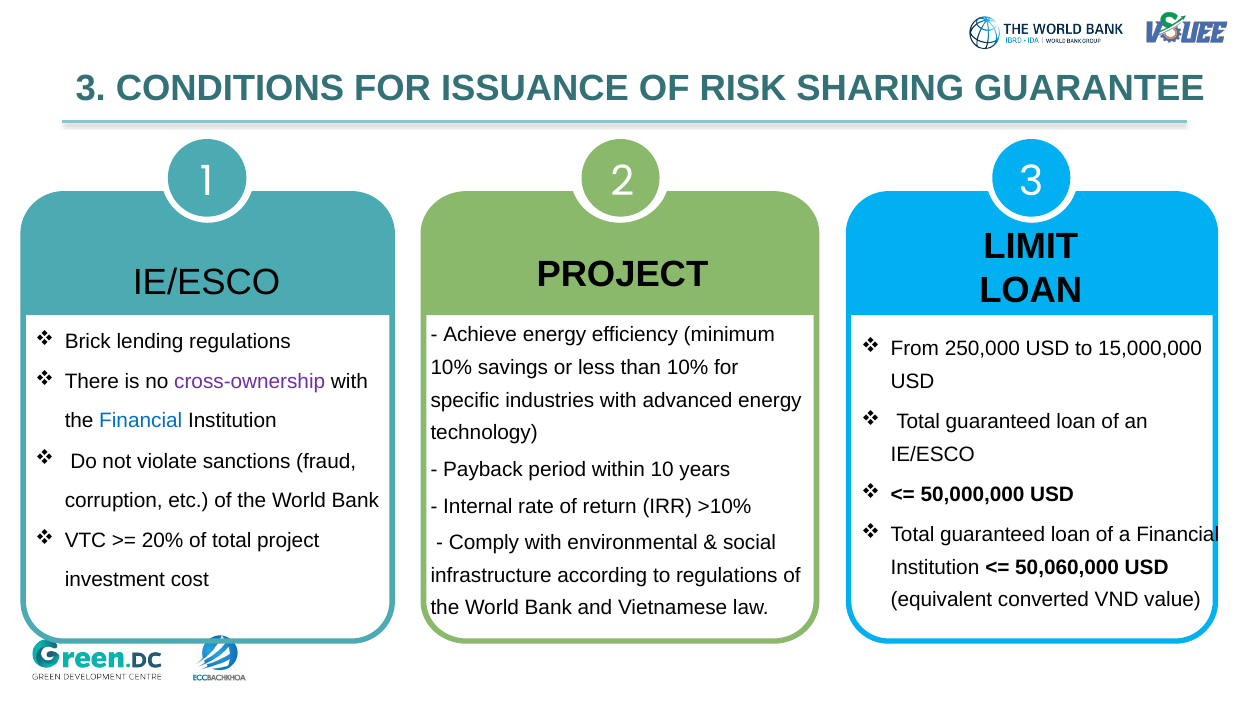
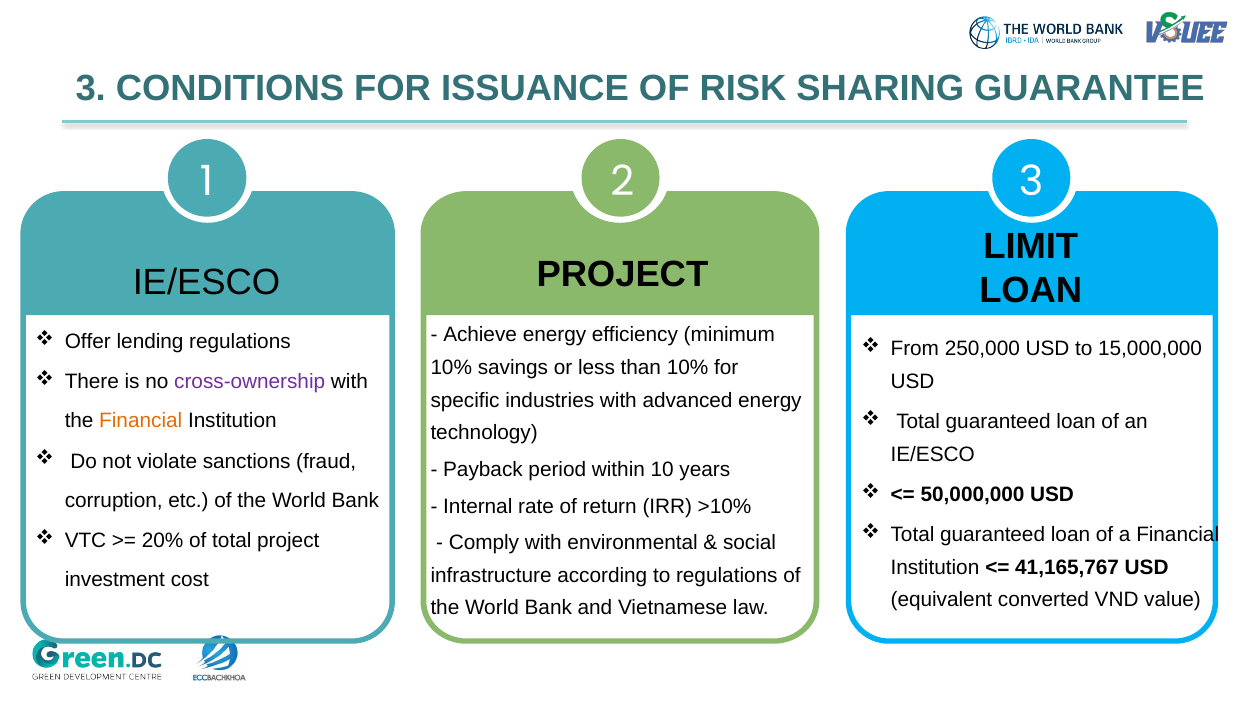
Brick: Brick -> Offer
Financial at (141, 421) colour: blue -> orange
50,060,000: 50,060,000 -> 41,165,767
